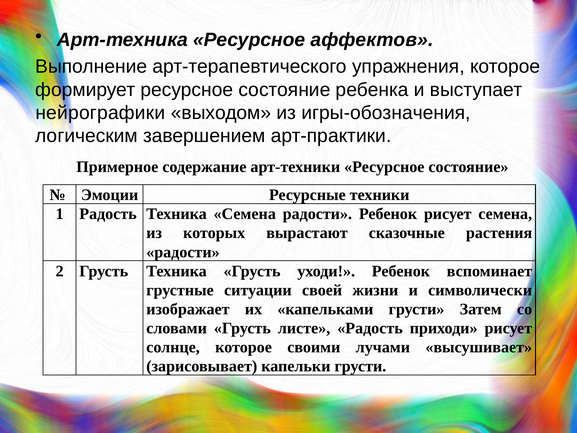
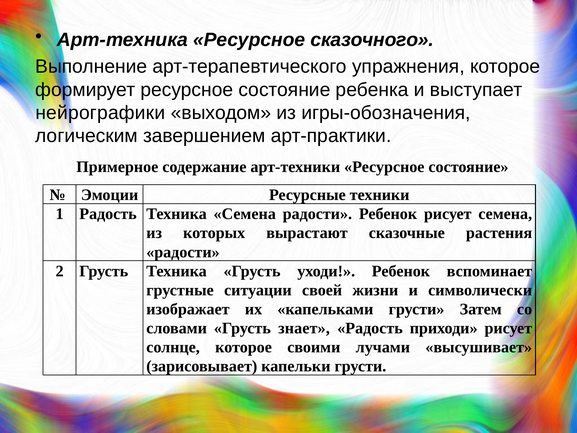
аффектов: аффектов -> сказочного
листе: листе -> знает
